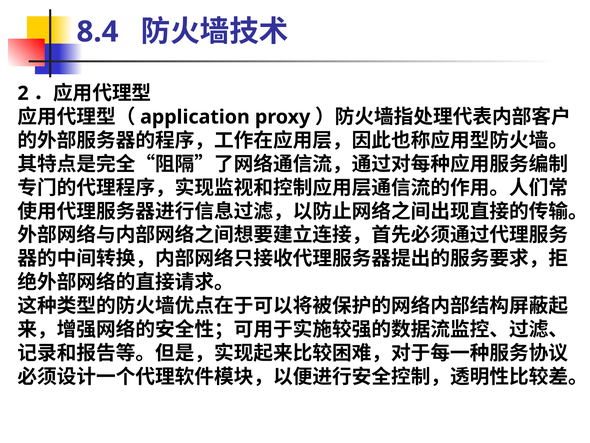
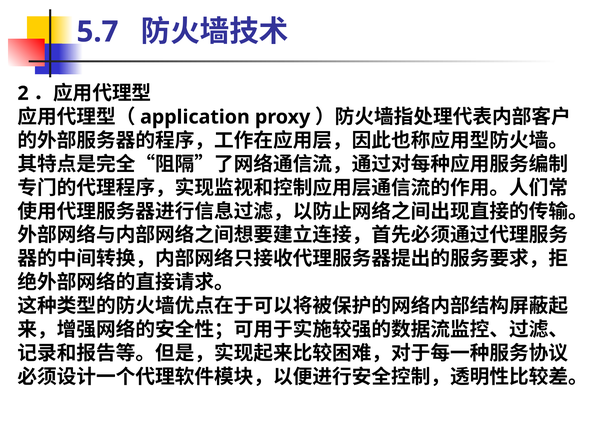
8.4: 8.4 -> 5.7
